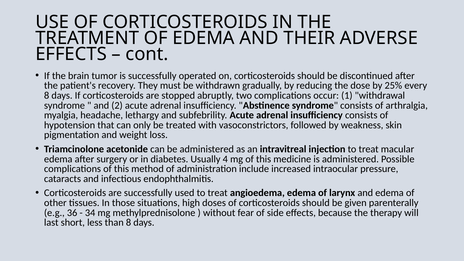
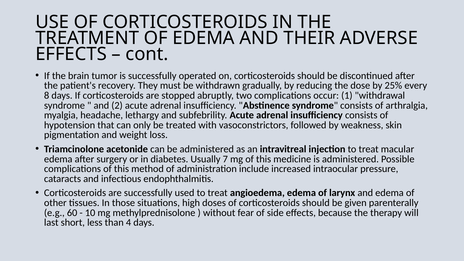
4: 4 -> 7
36: 36 -> 60
34: 34 -> 10
than 8: 8 -> 4
